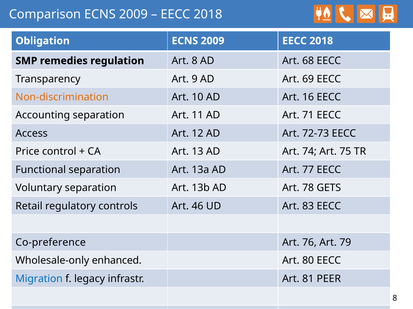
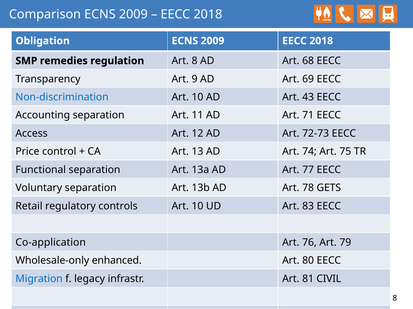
Non-discrimination colour: orange -> blue
16: 16 -> 43
controls Art 46: 46 -> 10
Co-preference: Co-preference -> Co-application
PEER: PEER -> CIVIL
